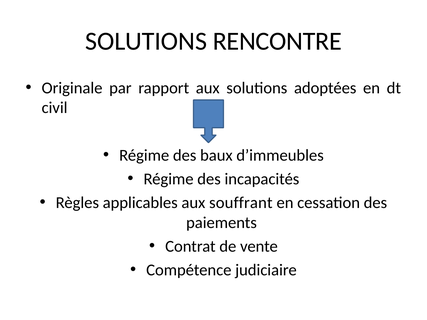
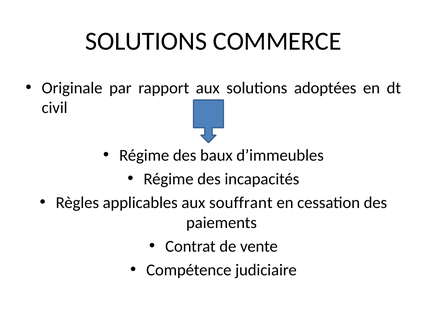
RENCONTRE: RENCONTRE -> COMMERCE
